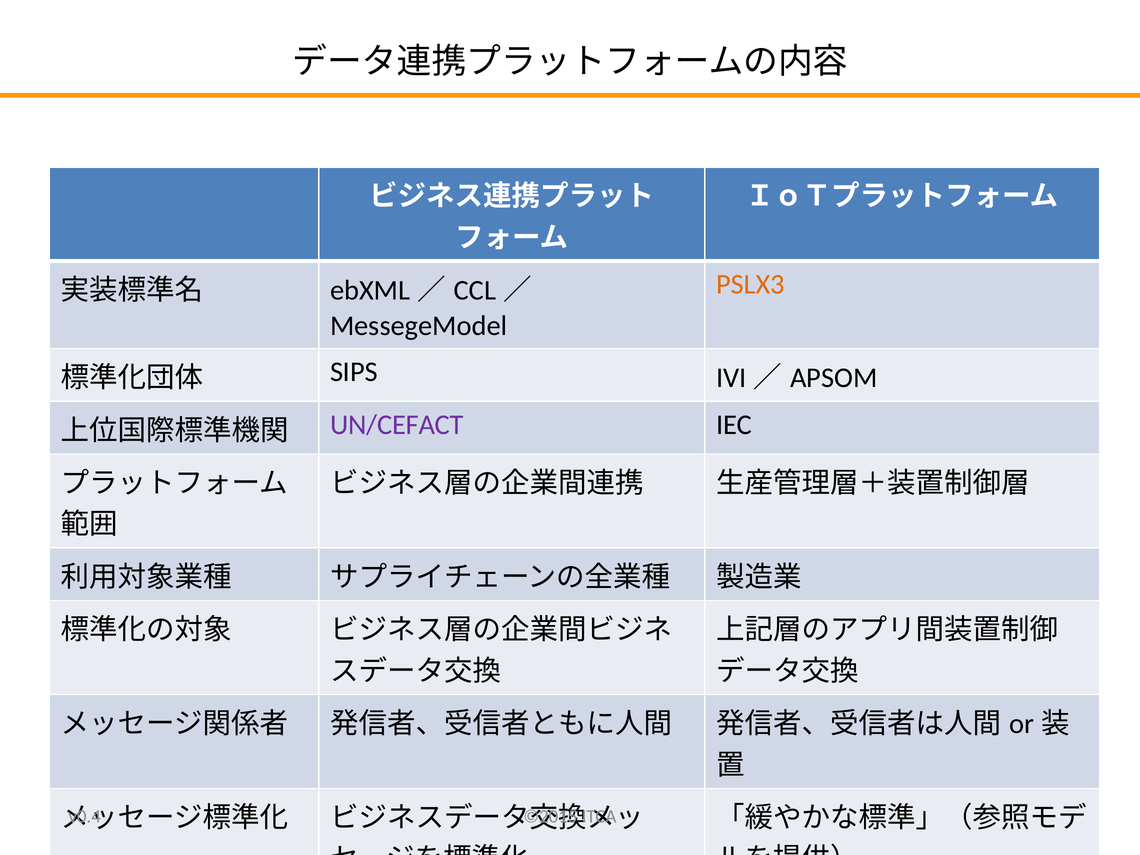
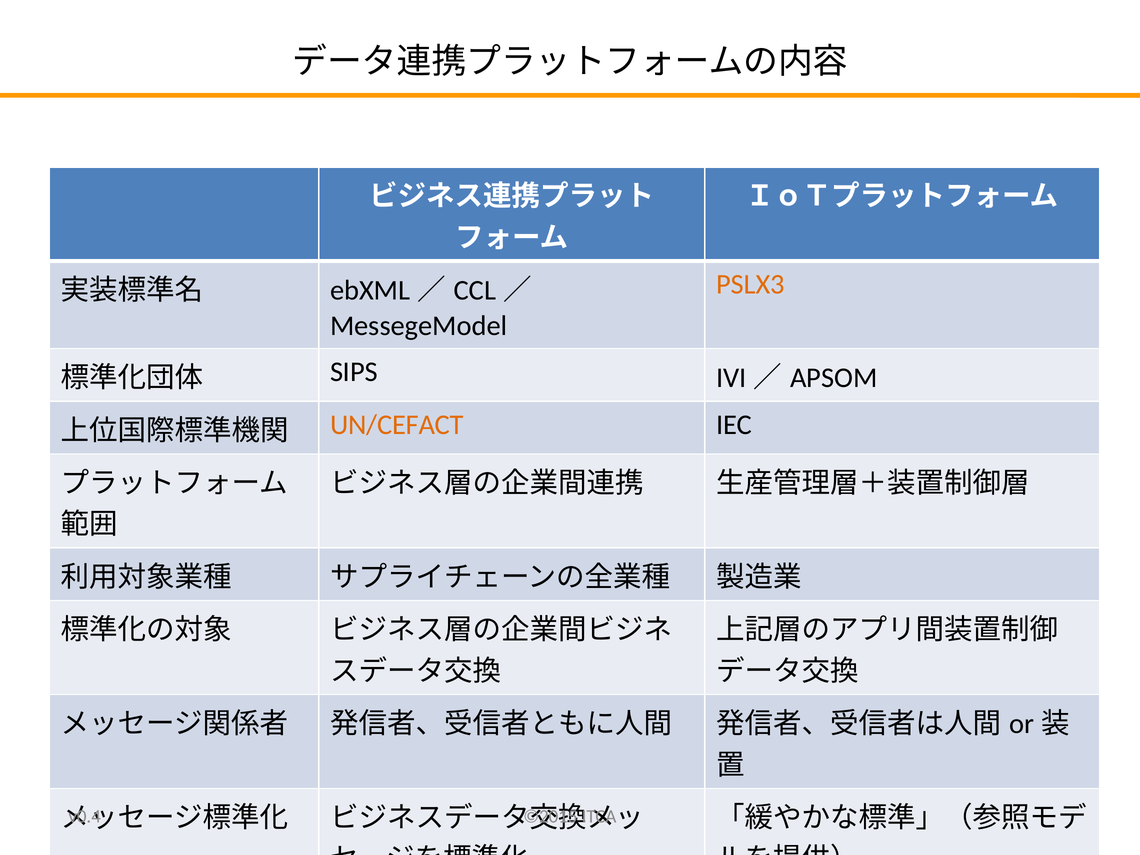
UN/CEFACT colour: purple -> orange
